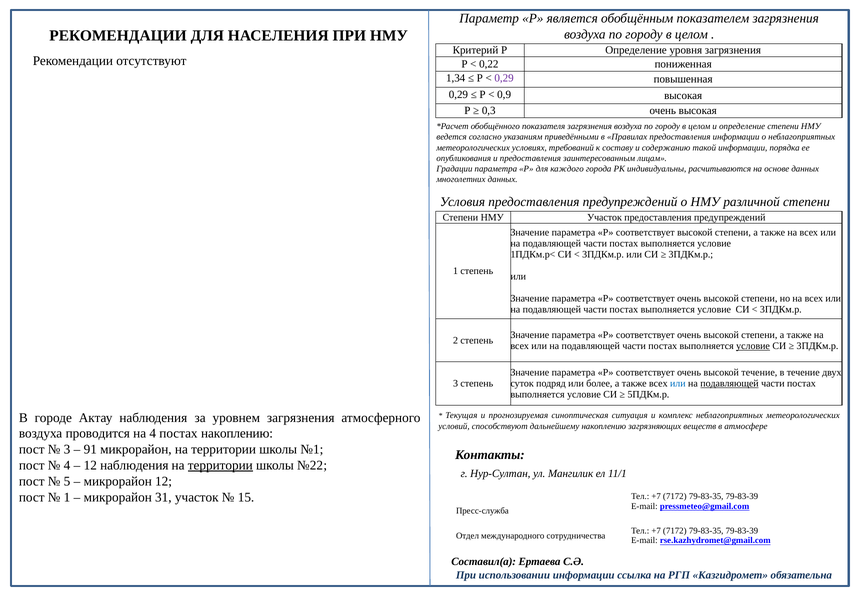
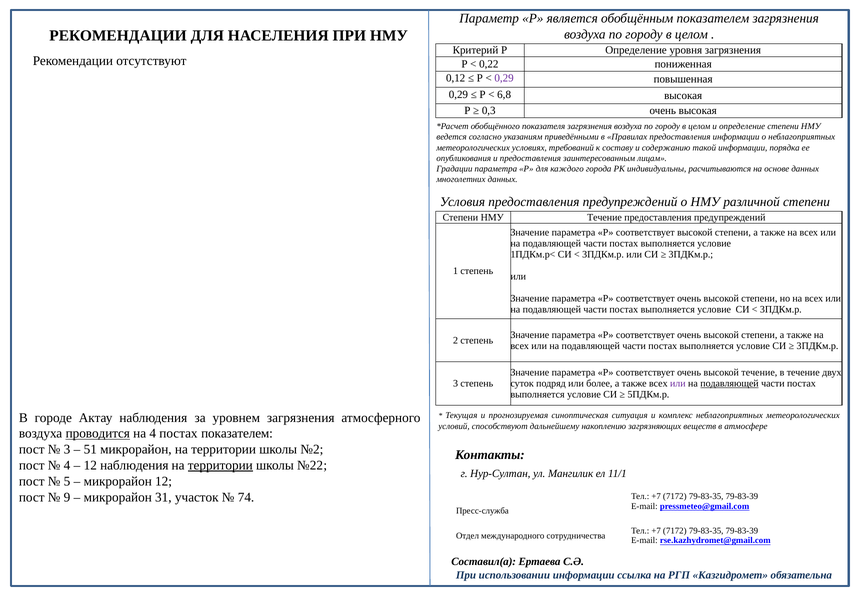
1,34: 1,34 -> 0,12
0,9: 0,9 -> 6,8
НМУ Участок: Участок -> Течение
условие at (753, 346) underline: present -> none
или at (678, 383) colour: blue -> purple
проводится underline: none -> present
постах накоплению: накоплению -> показателем
91: 91 -> 51
№1: №1 -> №2
1 at (67, 497): 1 -> 9
15: 15 -> 74
